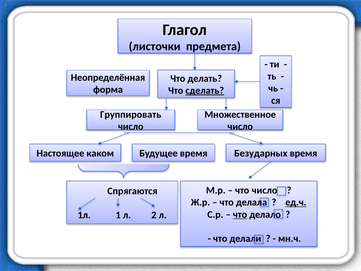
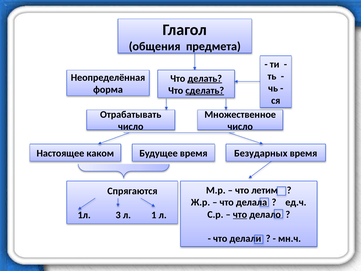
листочки: листочки -> общения
делать underline: none -> present
Группировать: Группировать -> Отрабатывать
что число: число -> летим
ед.ч underline: present -> none
1: 1 -> 3
2: 2 -> 1
